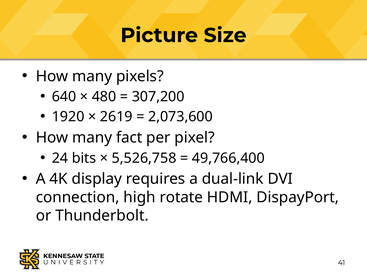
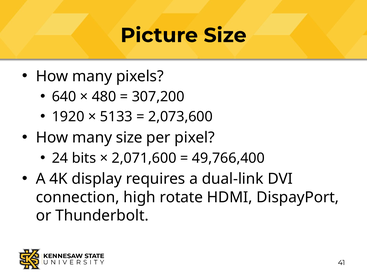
2619: 2619 -> 5133
many fact: fact -> size
5,526,758: 5,526,758 -> 2,071,600
